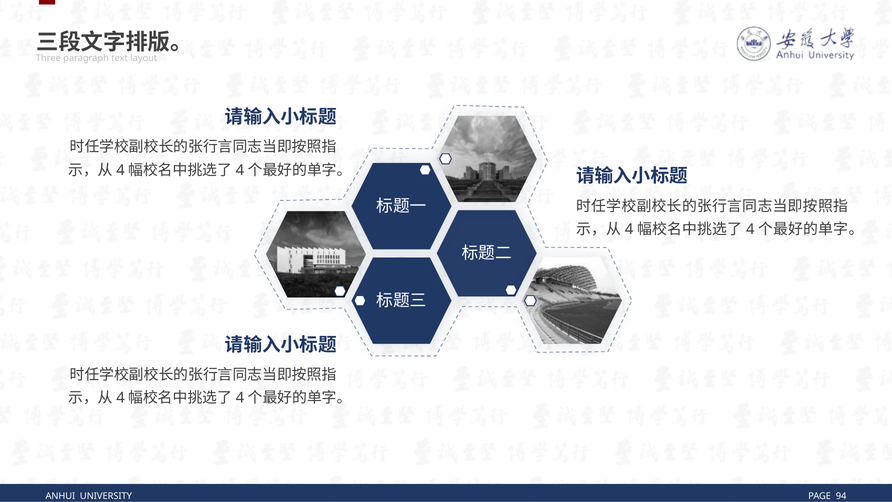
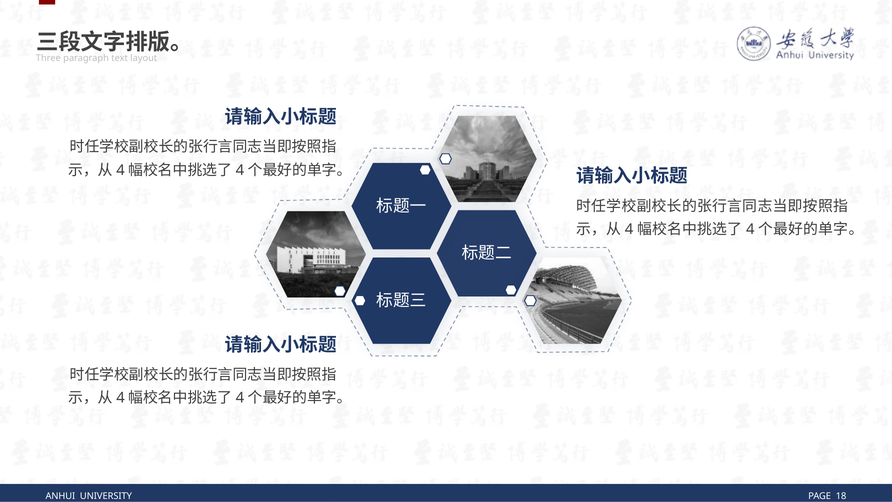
94: 94 -> 18
